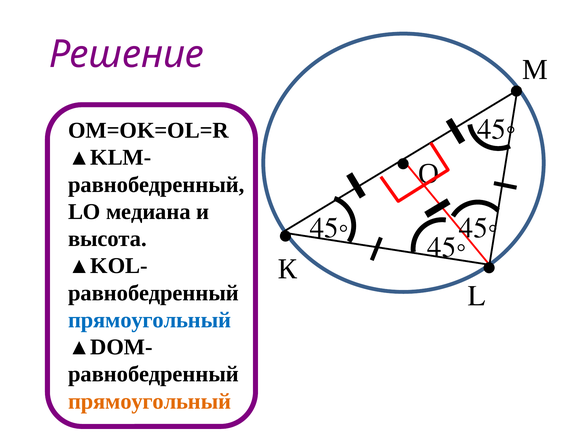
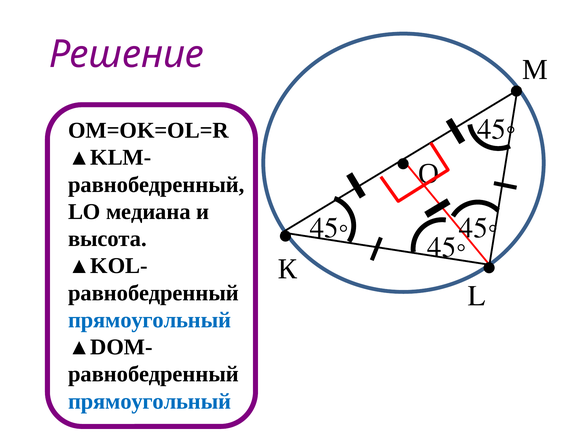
прямоугольный at (150, 401) colour: orange -> blue
